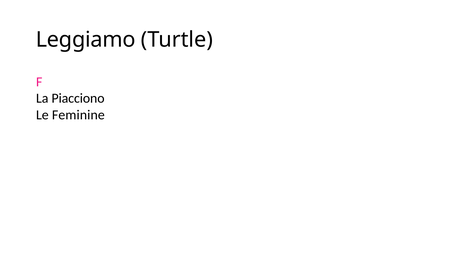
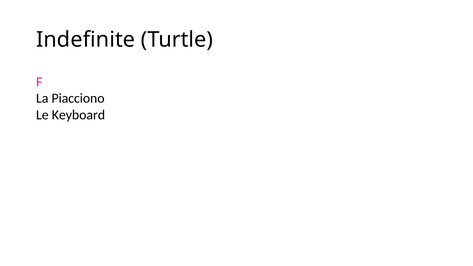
Leggiamo: Leggiamo -> Indefinite
Feminine: Feminine -> Keyboard
